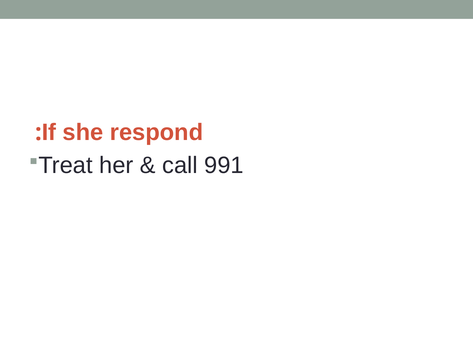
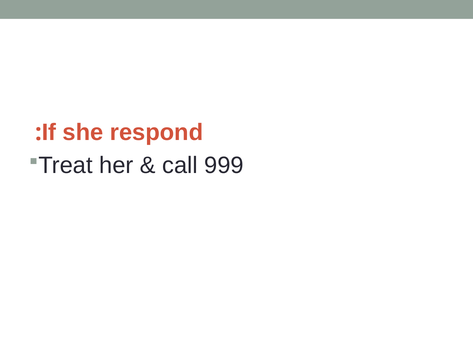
991: 991 -> 999
